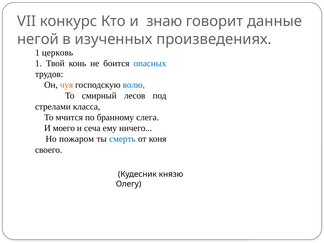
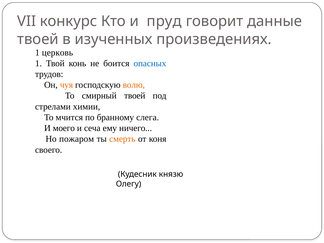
знаю: знаю -> пруд
негой at (38, 39): негой -> твоей
волю colour: blue -> orange
смирный лесов: лесов -> твоей
класса: класса -> химии
смерть colour: blue -> orange
